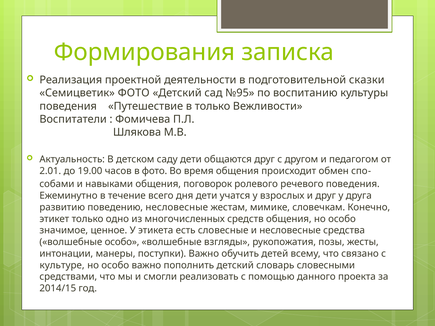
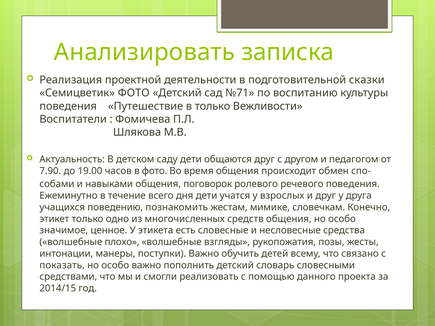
Формирования: Формирования -> Анализировать
№95: №95 -> №71
2.01: 2.01 -> 7.90
развитию: развитию -> учащихся
поведению несловесные: несловесные -> познакомить
волшебные особо: особо -> плохо
культуре: культуре -> показать
